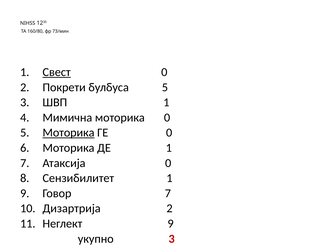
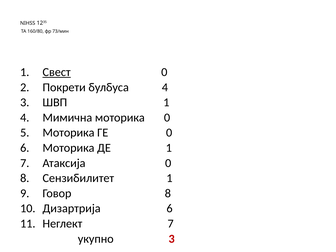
булбуса 5: 5 -> 4
Моторика at (69, 133) underline: present -> none
Говор 7: 7 -> 8
Дизартрија 2: 2 -> 6
Неглект 9: 9 -> 7
